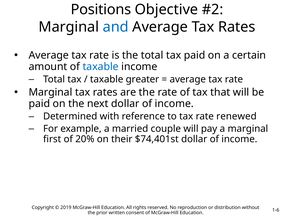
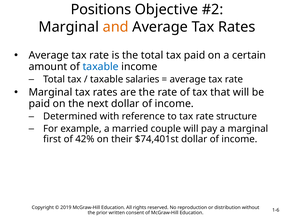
and colour: blue -> orange
greater: greater -> salaries
renewed: renewed -> structure
20%: 20% -> 42%
